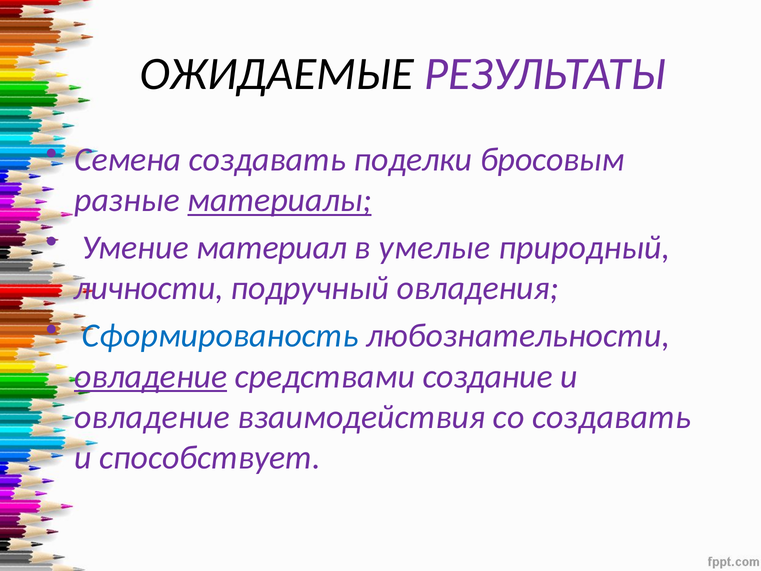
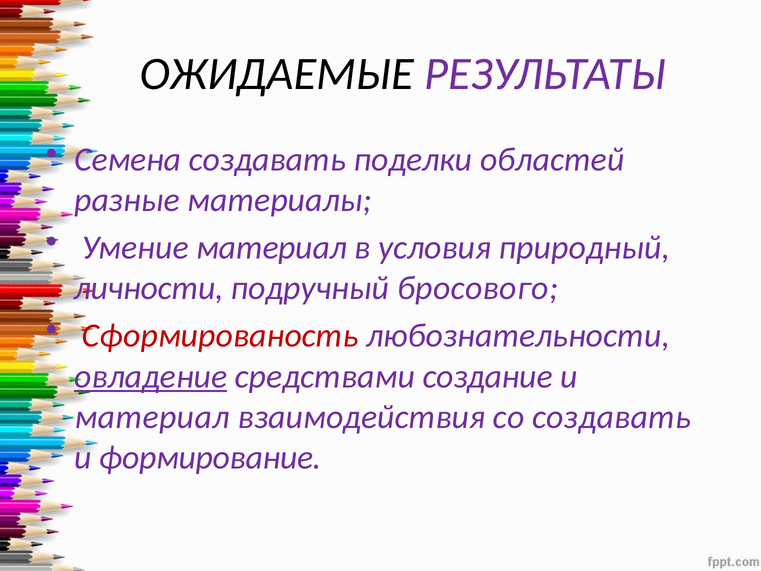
бросовым: бросовым -> областей
материалы underline: present -> none
умелые: умелые -> условия
овладения: овладения -> бросового
Сформированость colour: blue -> red
овладение at (152, 417): овладение -> материал
способствует: способствует -> формирование
